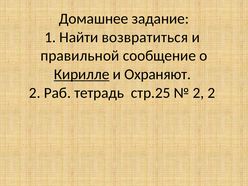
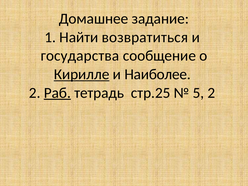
правильной: правильной -> государства
Охраняют: Охраняют -> Наиболее
Раб underline: none -> present
2 at (198, 93): 2 -> 5
